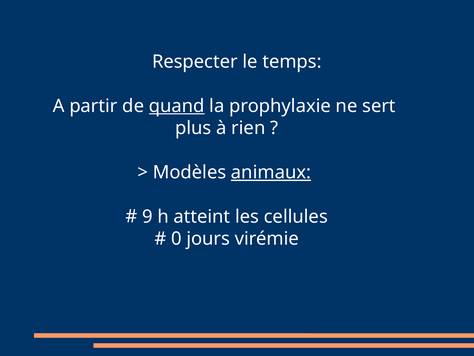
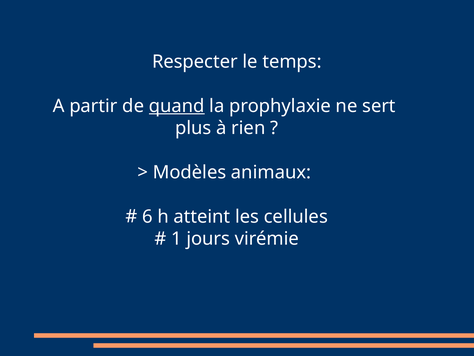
animaux underline: present -> none
9: 9 -> 6
0: 0 -> 1
